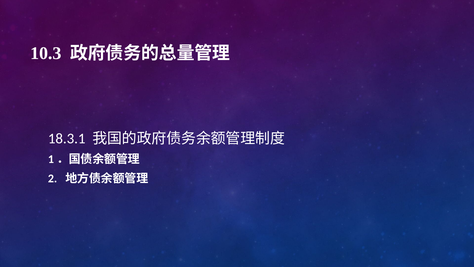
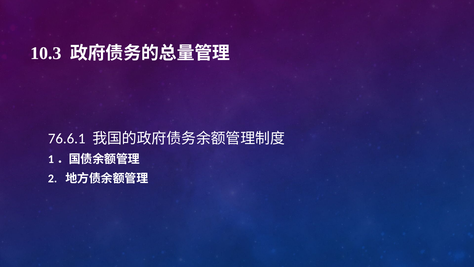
18.3.1: 18.3.1 -> 76.6.1
